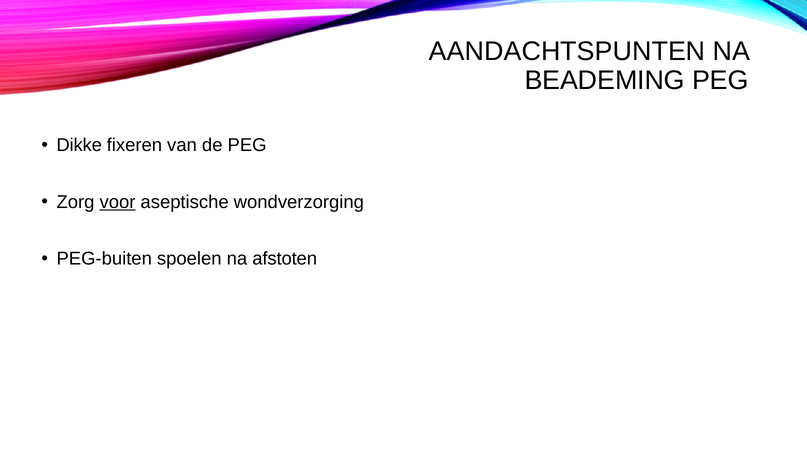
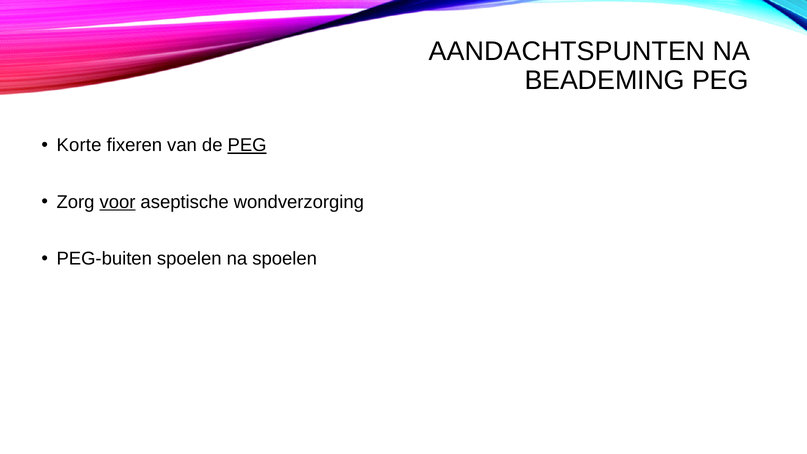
Dikke: Dikke -> Korte
PEG at (247, 145) underline: none -> present
na afstoten: afstoten -> spoelen
